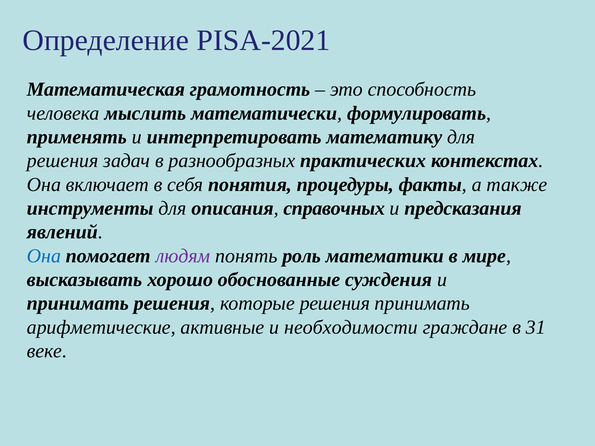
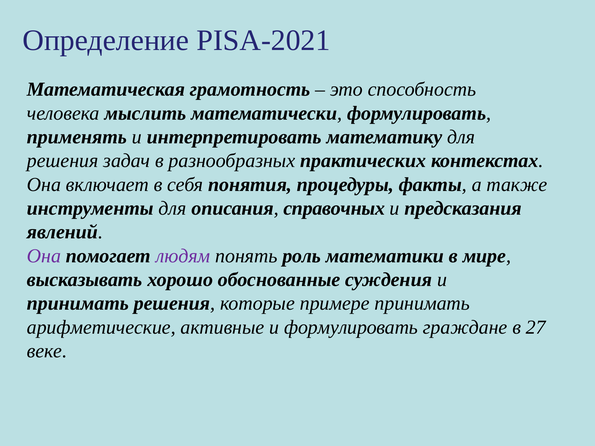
Она at (44, 256) colour: blue -> purple
которые решения: решения -> примере
и необходимости: необходимости -> формулировать
31: 31 -> 27
